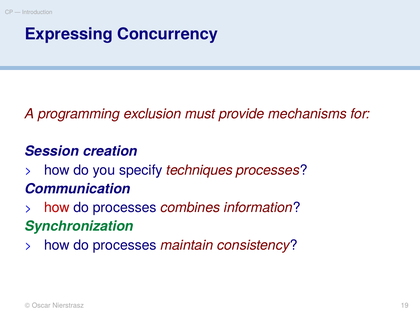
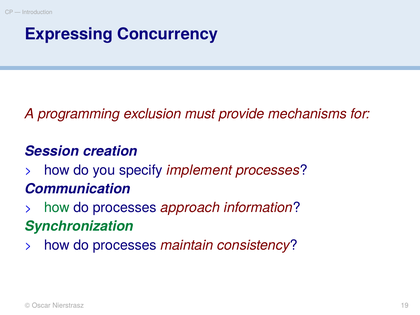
techniques: techniques -> implement
how at (57, 208) colour: red -> green
combines: combines -> approach
